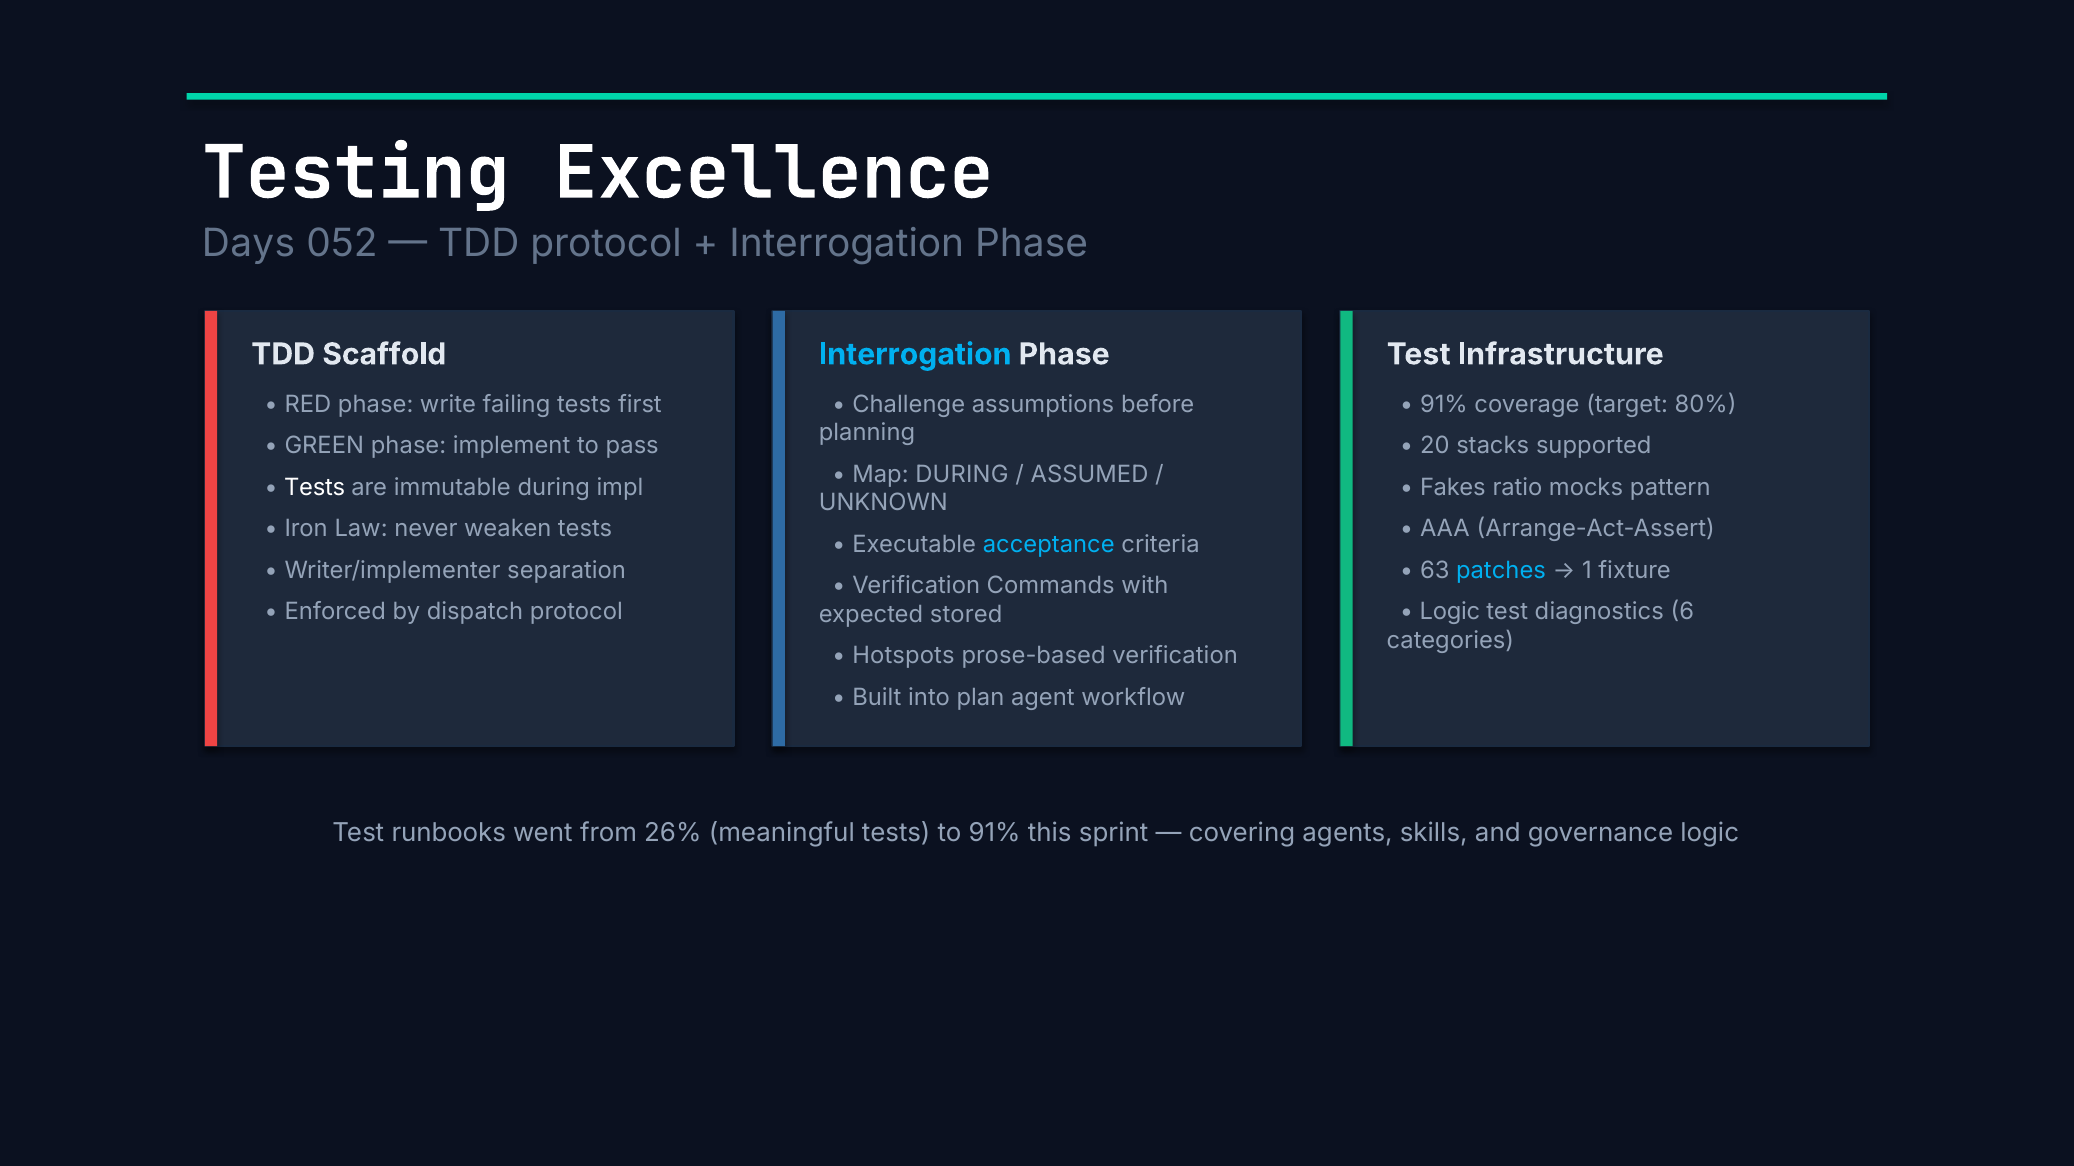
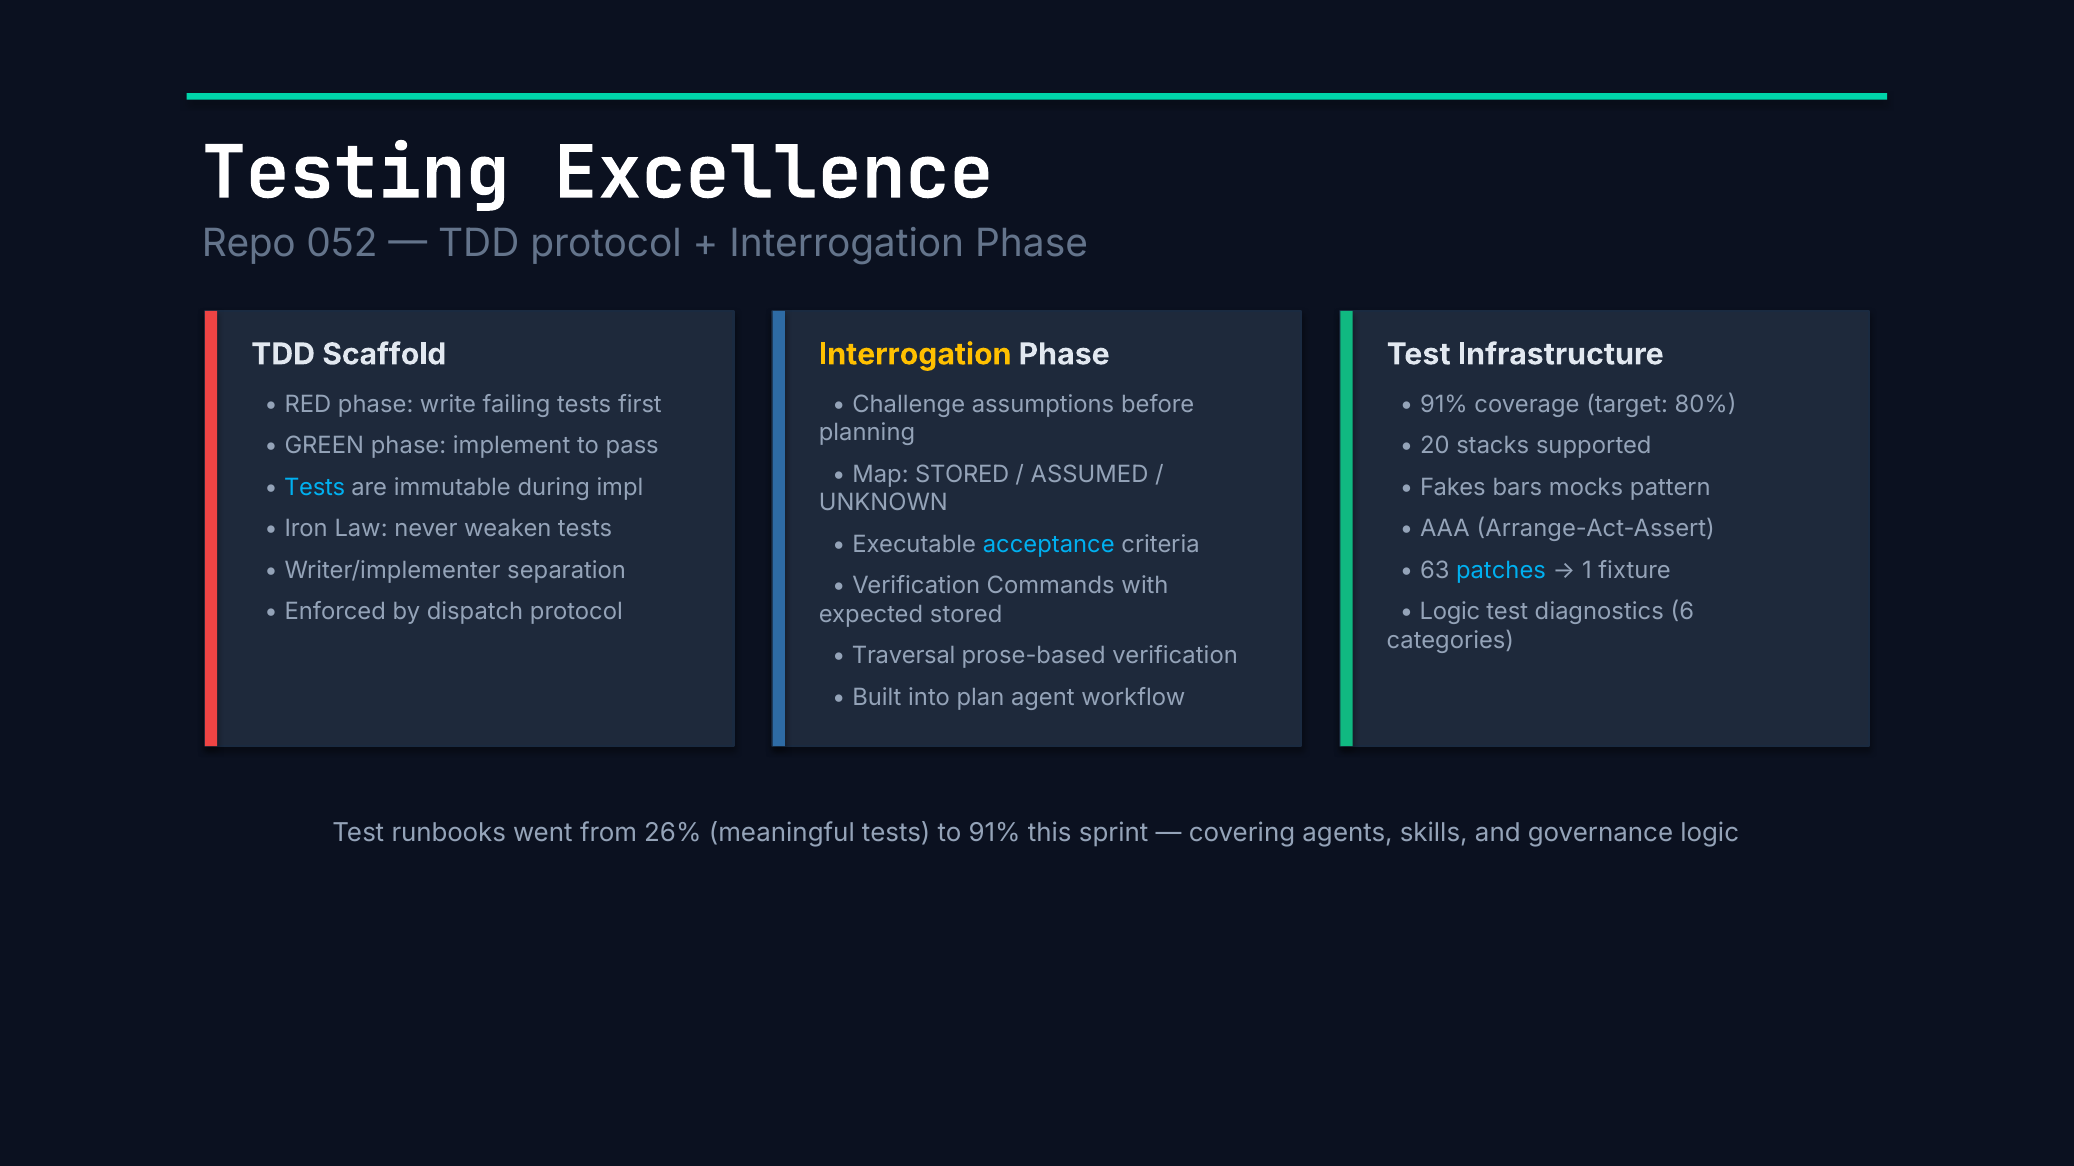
Days: Days -> Repo
Interrogation at (915, 355) colour: light blue -> yellow
Map DURING: DURING -> STORED
Tests at (315, 488) colour: white -> light blue
ratio: ratio -> bars
Hotspots: Hotspots -> Traversal
